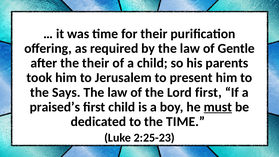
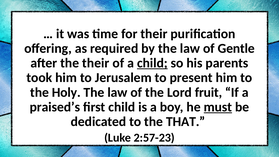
child at (152, 63) underline: none -> present
Says: Says -> Holy
Lord first: first -> fruit
the TIME: TIME -> THAT
2:25-23: 2:25-23 -> 2:57-23
